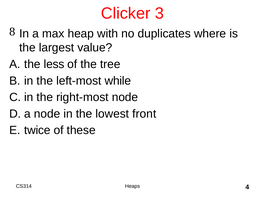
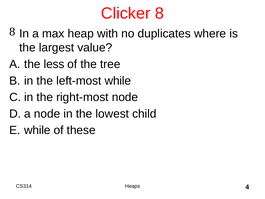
3: 3 -> 8
front: front -> child
twice at (37, 130): twice -> while
